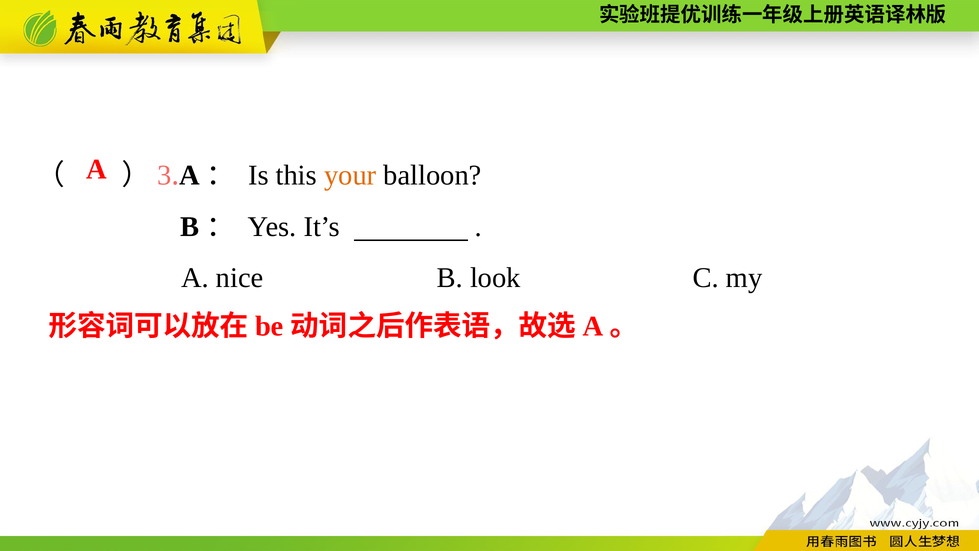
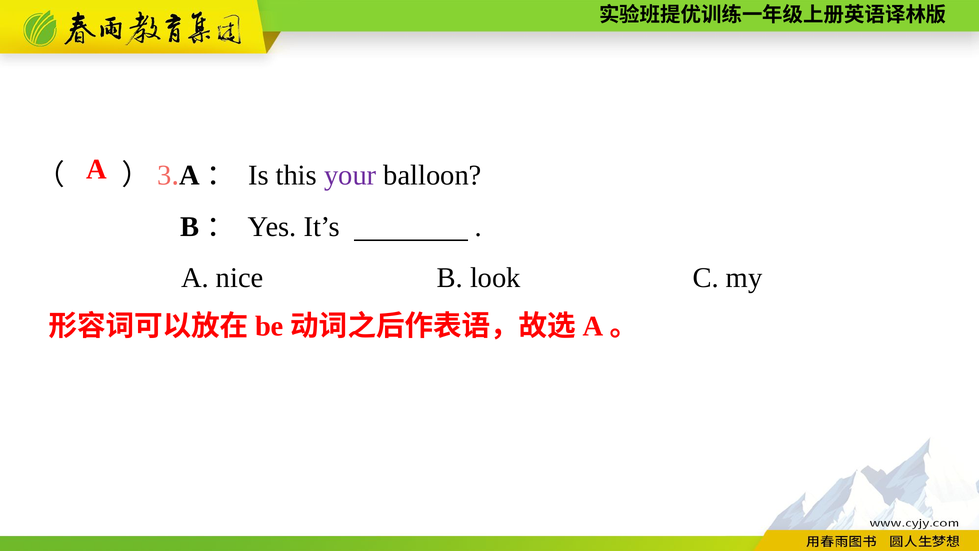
your colour: orange -> purple
